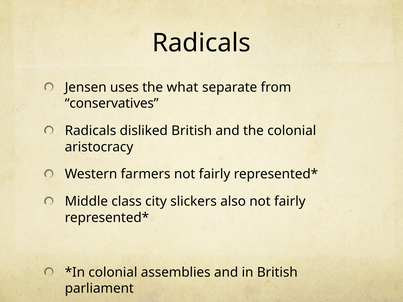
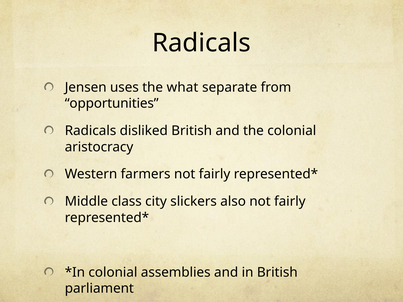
conservatives: conservatives -> opportunities
